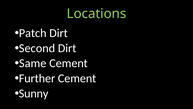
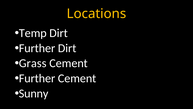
Locations colour: light green -> yellow
Patch: Patch -> Temp
Second at (37, 48): Second -> Further
Same: Same -> Grass
